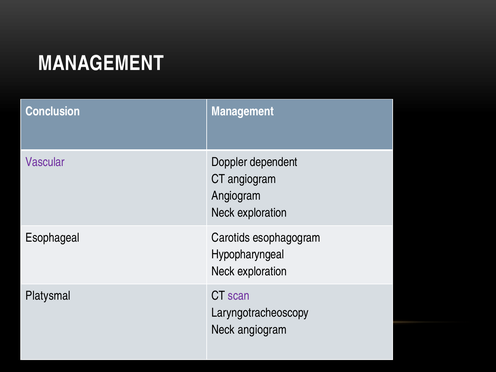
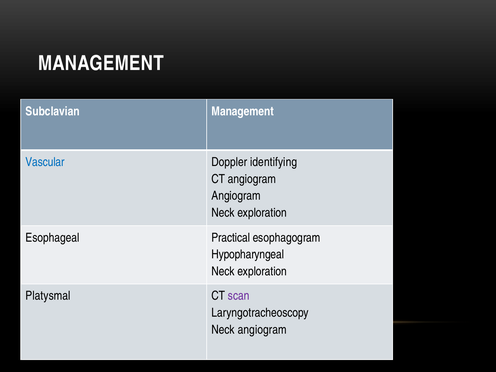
Conclusion: Conclusion -> Subclavian
Vascular colour: purple -> blue
dependent: dependent -> identifying
Carotids: Carotids -> Practical
